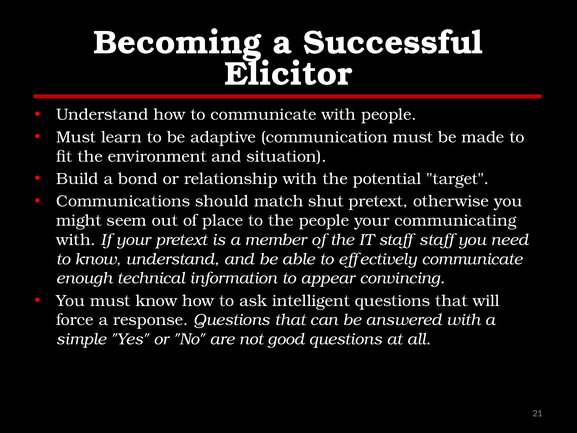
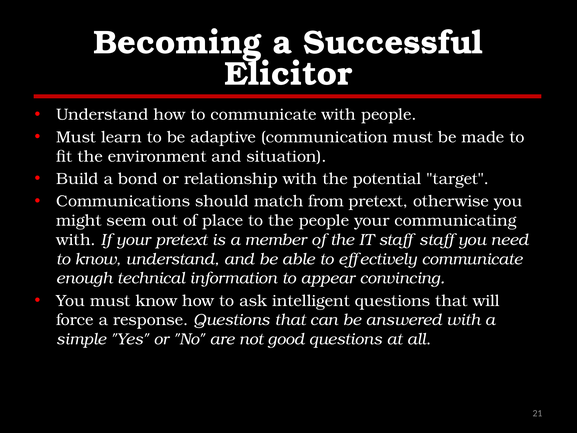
shut: shut -> from
